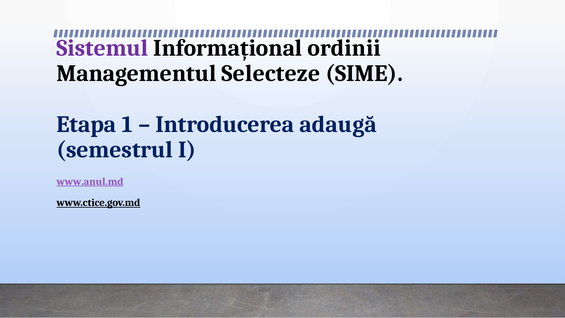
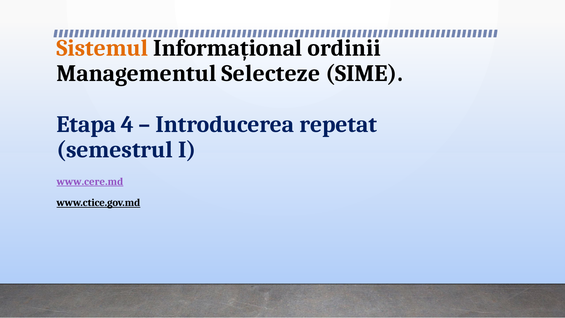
Sistemul colour: purple -> orange
1: 1 -> 4
adaugă: adaugă -> repetat
www.anul.md: www.anul.md -> www.cere.md
